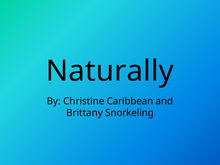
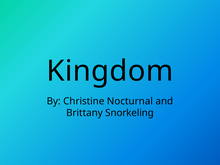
Naturally: Naturally -> Kingdom
Caribbean: Caribbean -> Nocturnal
